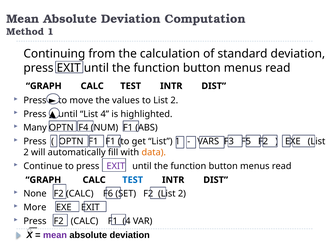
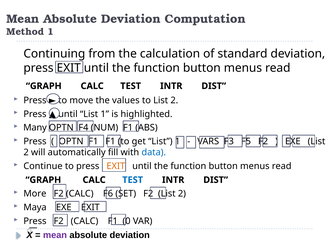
until List 4: 4 -> 1
data colour: orange -> blue
EXIT at (116, 166) colour: purple -> orange
None: None -> More
More: More -> Maya
F1 4: 4 -> 0
